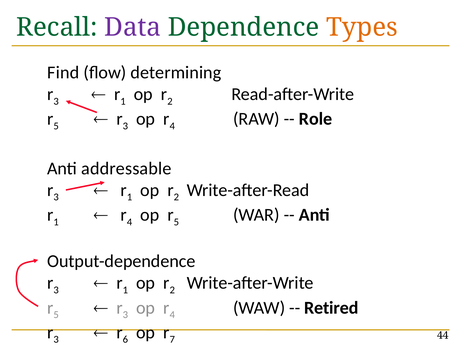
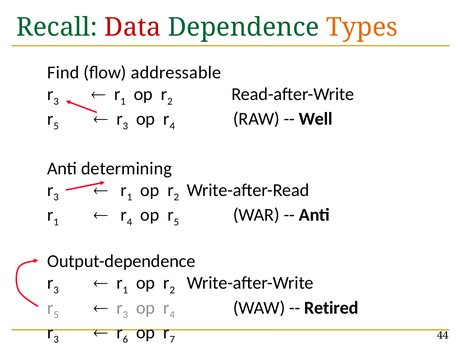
Data colour: purple -> red
determining: determining -> addressable
Role: Role -> Well
addressable: addressable -> determining
